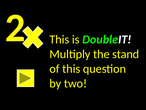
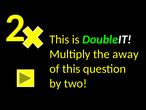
stand: stand -> away
